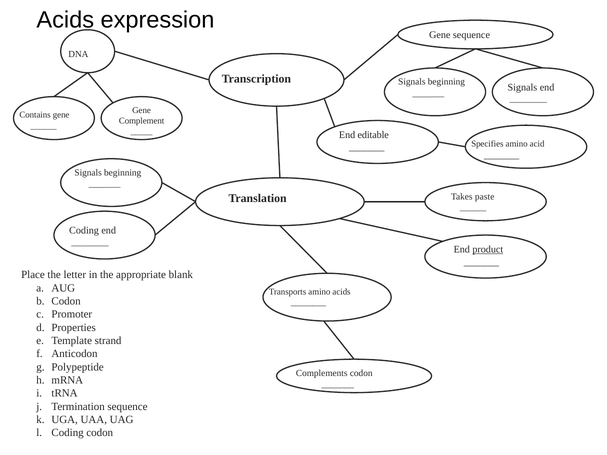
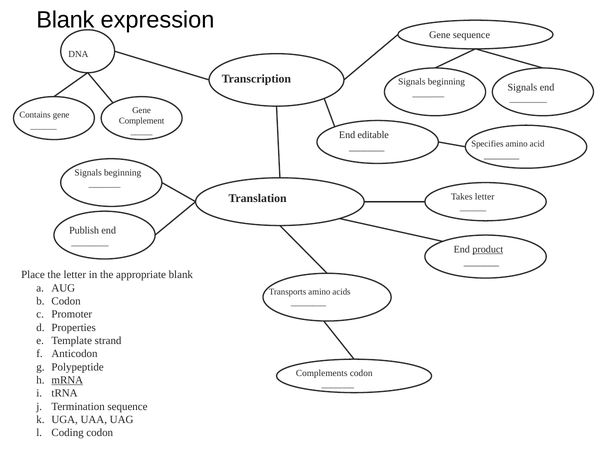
Acids at (65, 20): Acids -> Blank
Takes paste: paste -> letter
Coding at (84, 231): Coding -> Publish
mRNA underline: none -> present
